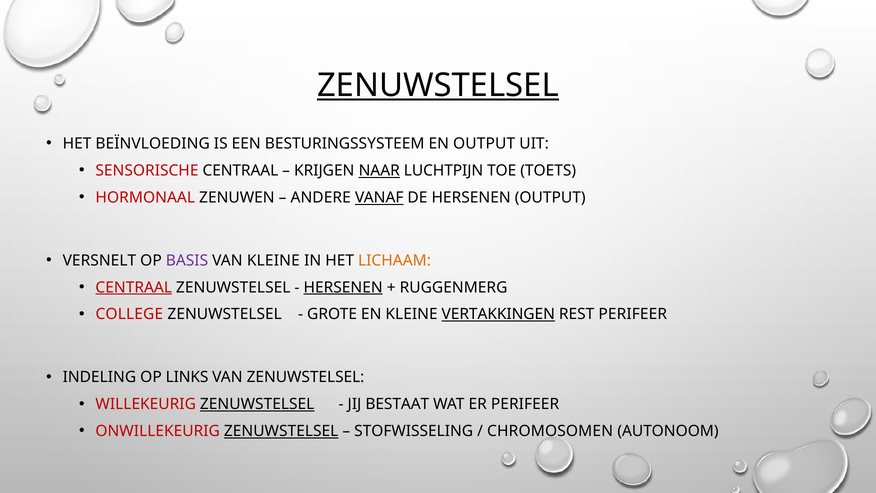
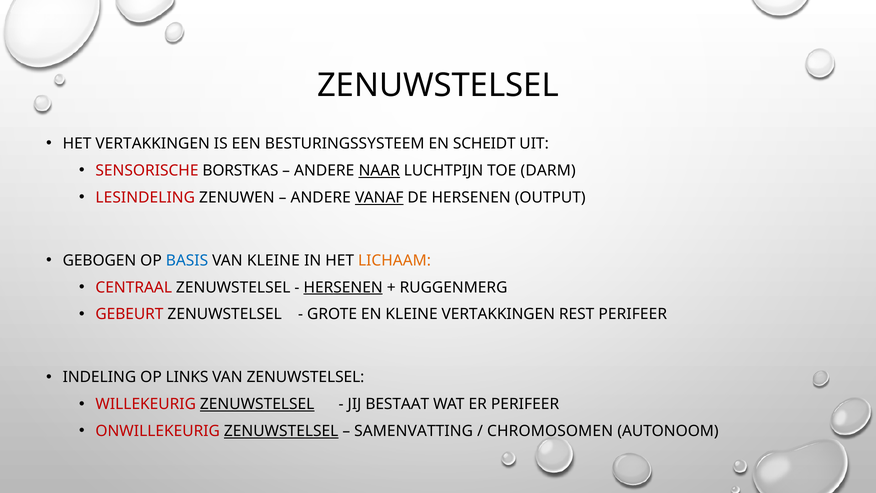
ZENUWSTELSEL at (438, 85) underline: present -> none
HET BEÏNVLOEDING: BEÏNVLOEDING -> VERTAKKINGEN
EN OUTPUT: OUTPUT -> SCHEIDT
SENSORISCHE CENTRAAL: CENTRAAL -> BORSTKAS
KRIJGEN at (324, 170): KRIJGEN -> ANDERE
TOETS: TOETS -> DARM
HORMONAAL: HORMONAAL -> LESINDELING
VERSNELT: VERSNELT -> GEBOGEN
BASIS colour: purple -> blue
CENTRAAL at (134, 287) underline: present -> none
COLLEGE: COLLEGE -> GEBEURT
VERTAKKINGEN at (498, 314) underline: present -> none
STOFWISSELING: STOFWISSELING -> SAMENVATTING
